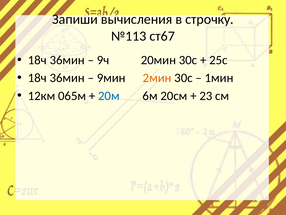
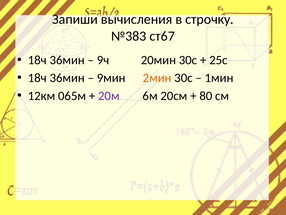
№113: №113 -> №383
20м colour: blue -> purple
23: 23 -> 80
